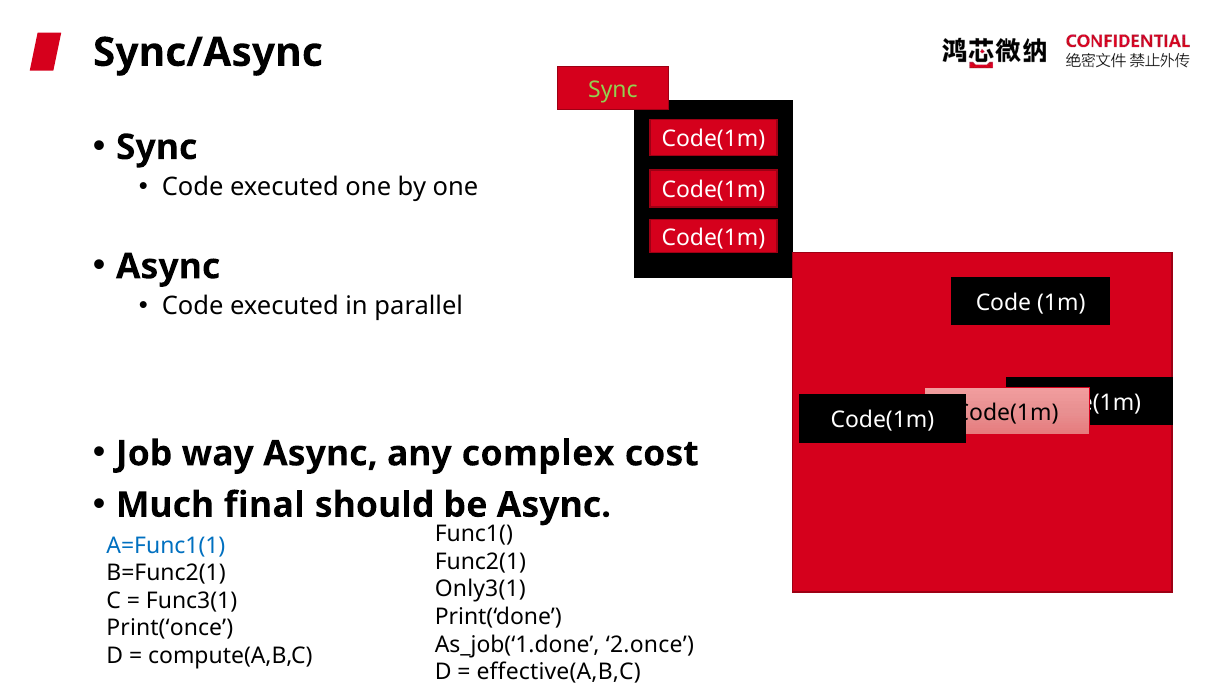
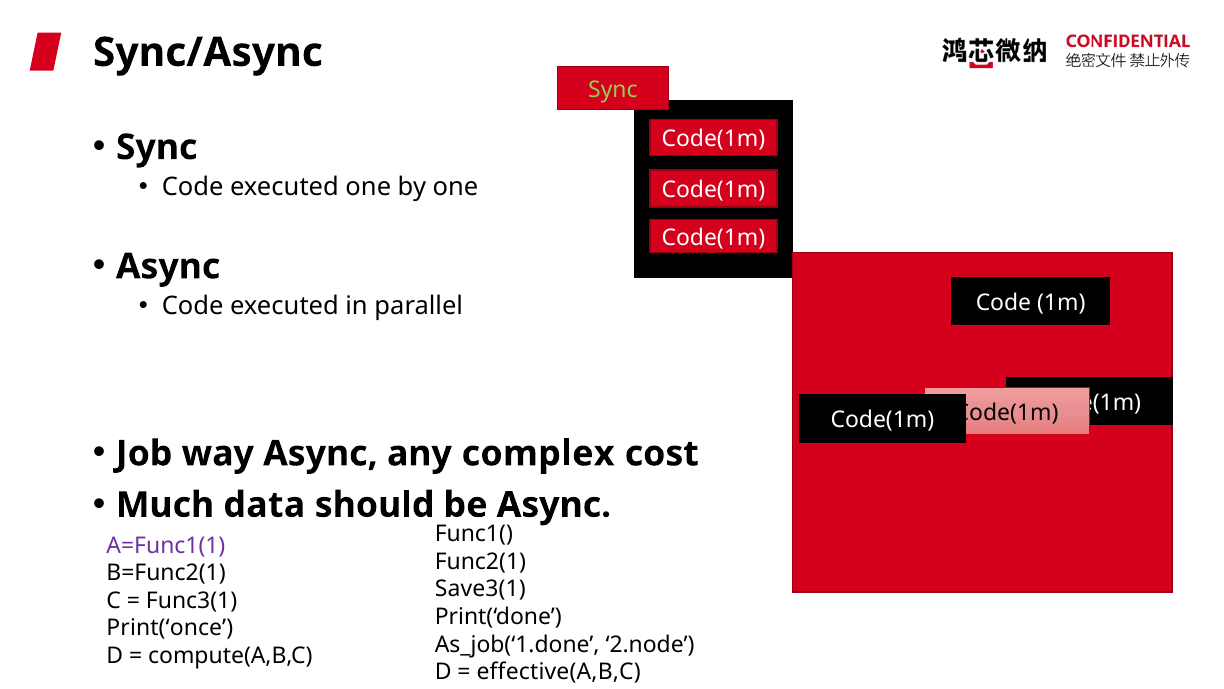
final: final -> data
A=Func1(1 colour: blue -> purple
Only3(1: Only3(1 -> Save3(1
2.once: 2.once -> 2.node
